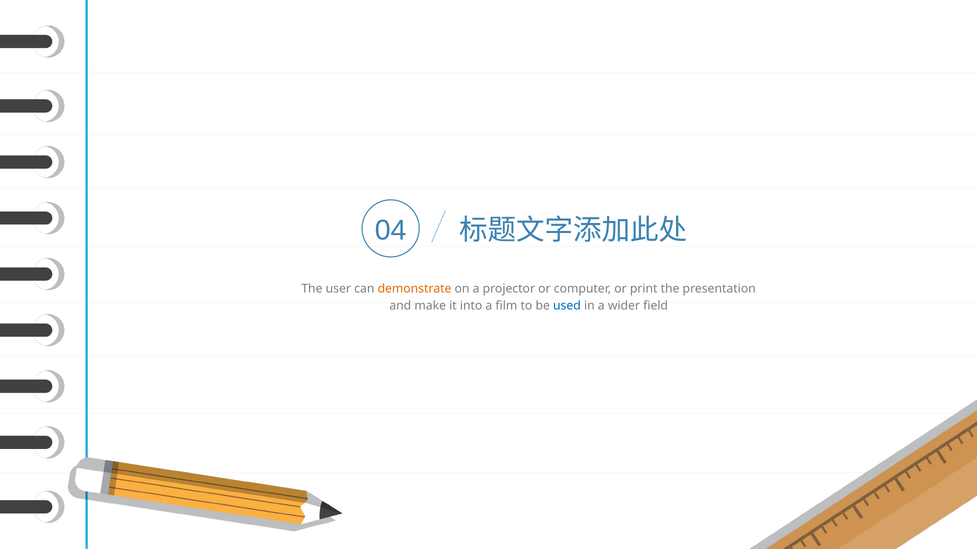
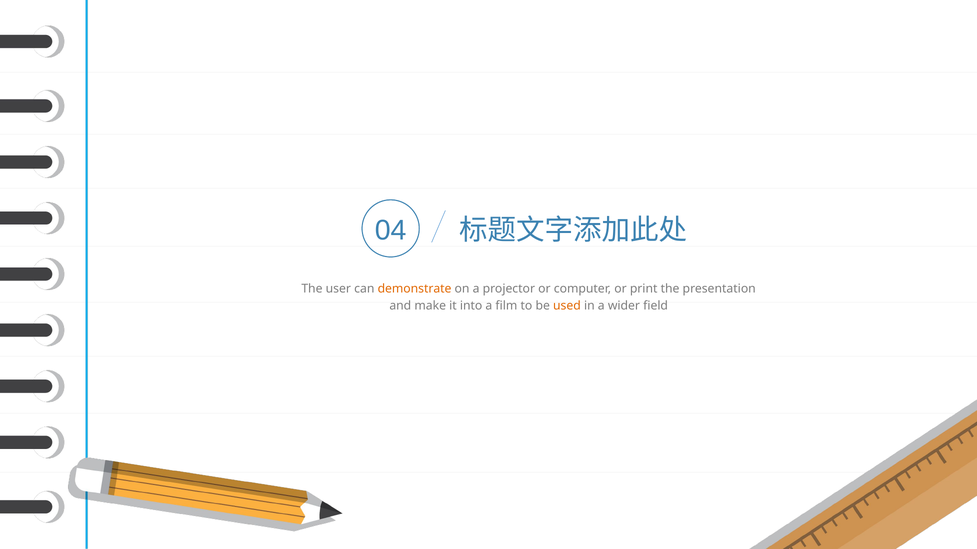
used colour: blue -> orange
